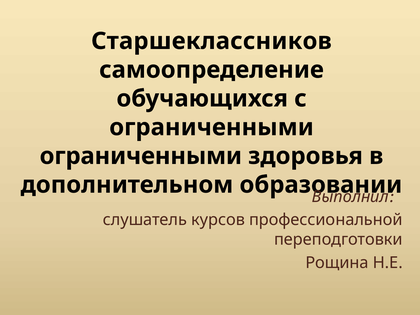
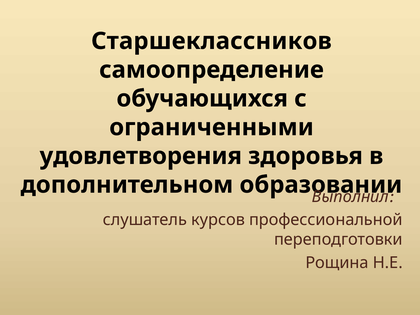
ограниченными at (141, 156): ограниченными -> удовлетворения
